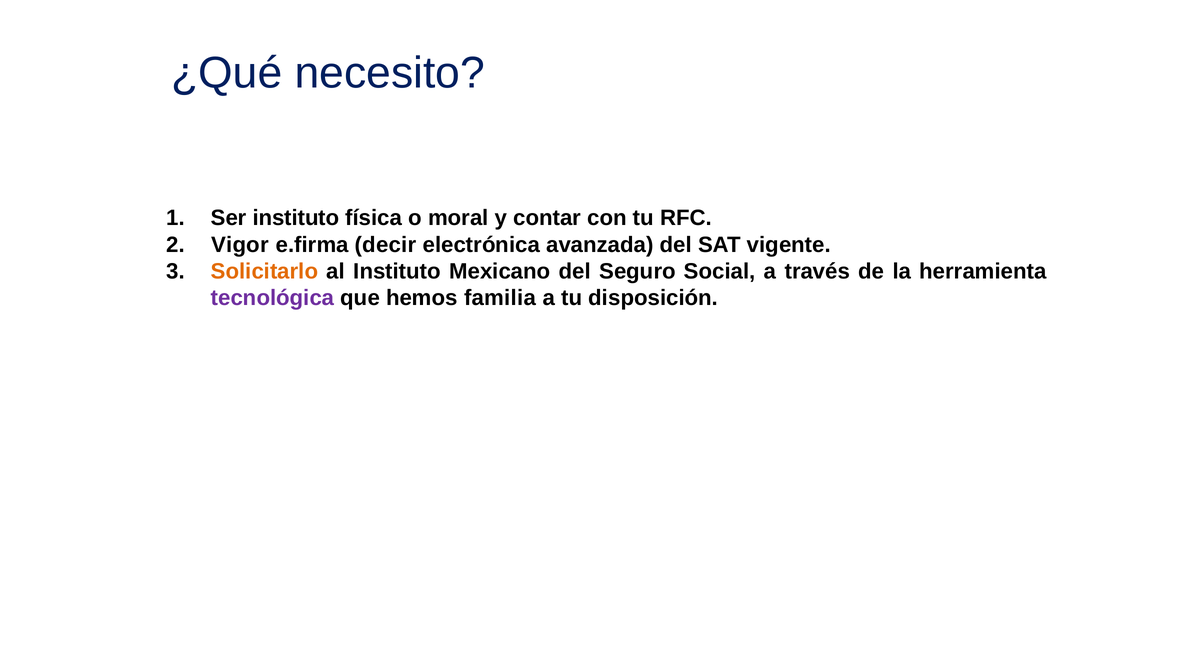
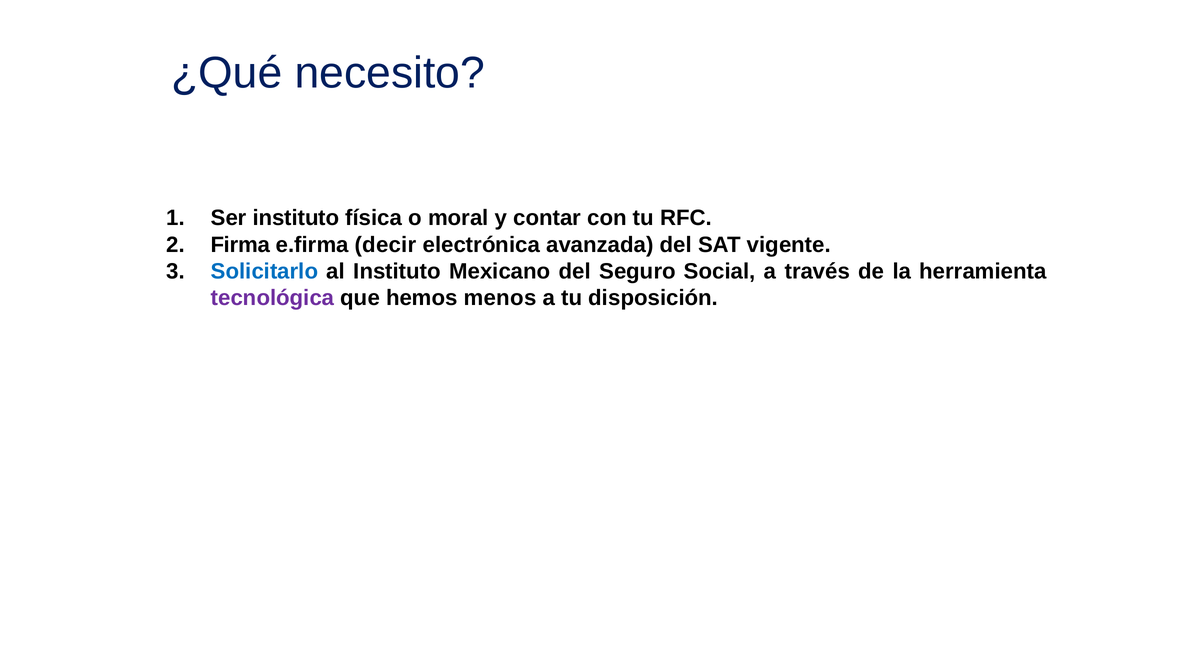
Vigor: Vigor -> Firma
Solicitarlo colour: orange -> blue
familia: familia -> menos
